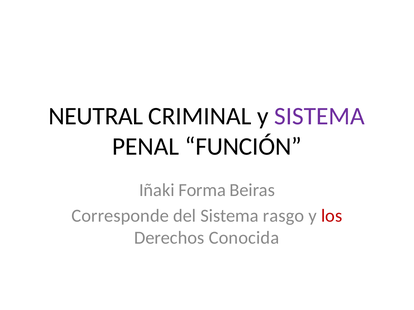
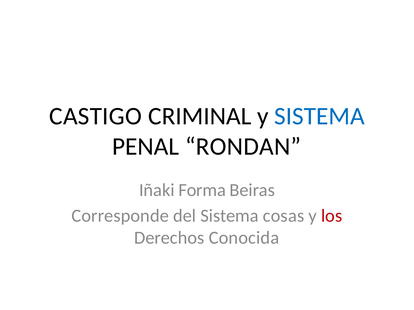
NEUTRAL: NEUTRAL -> CASTIGO
SISTEMA at (319, 116) colour: purple -> blue
FUNCIÓN: FUNCIÓN -> RONDAN
rasgo: rasgo -> cosas
